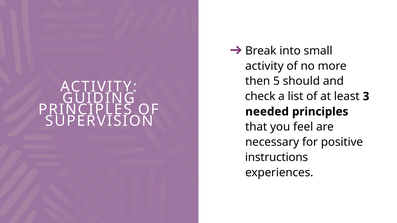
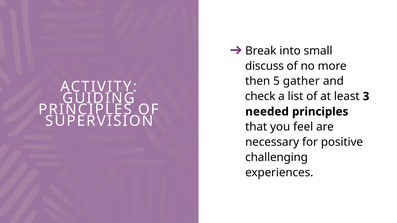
activity at (264, 66): activity -> discuss
should: should -> gather
instructions: instructions -> challenging
